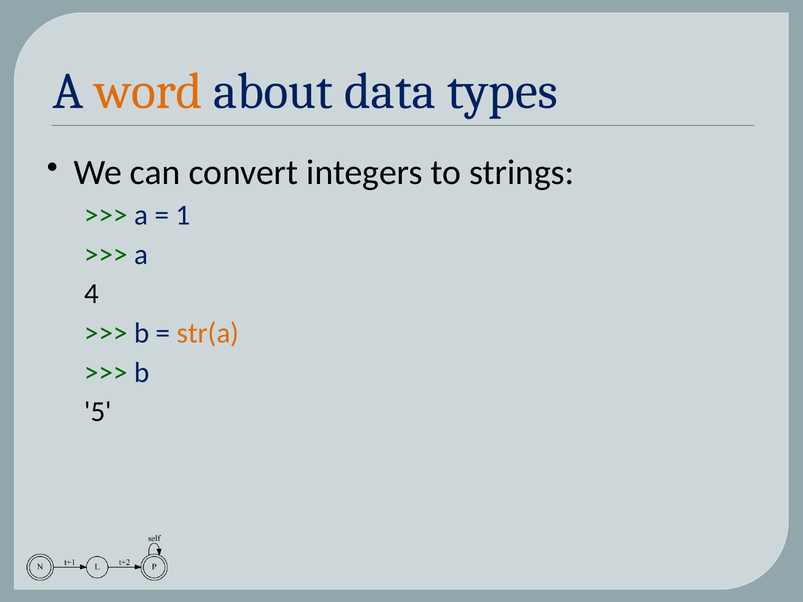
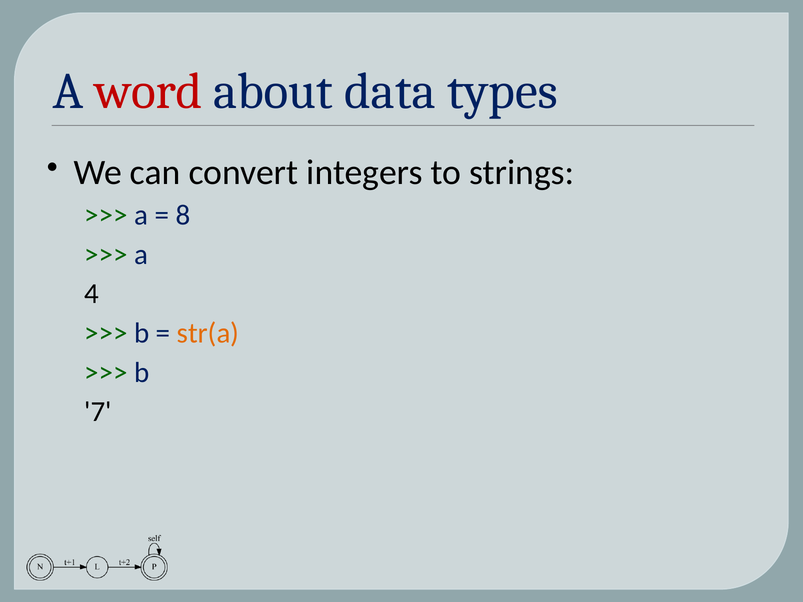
word colour: orange -> red
1: 1 -> 8
5: 5 -> 7
